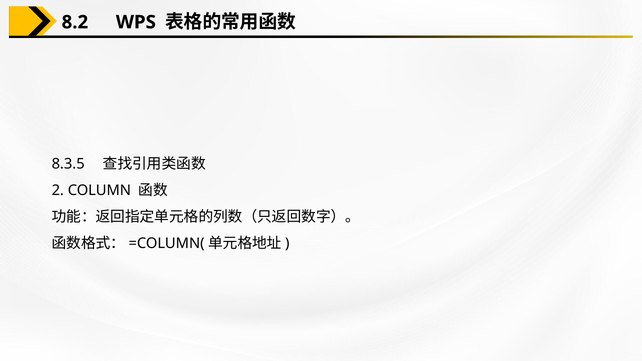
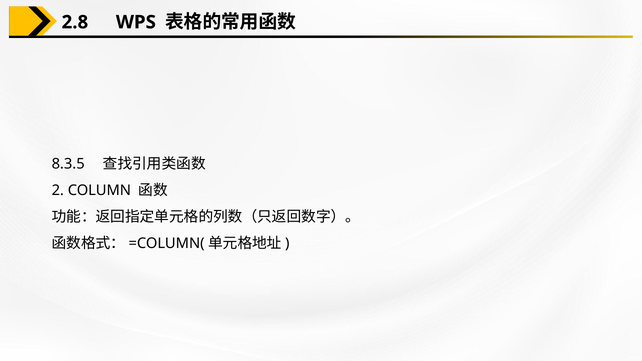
8.2: 8.2 -> 2.8
